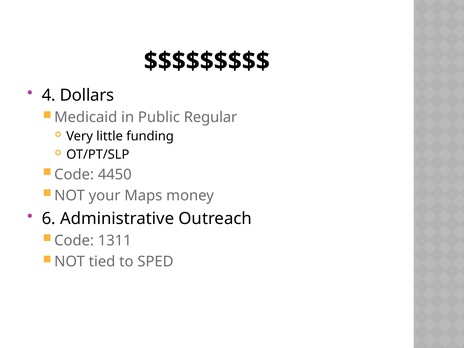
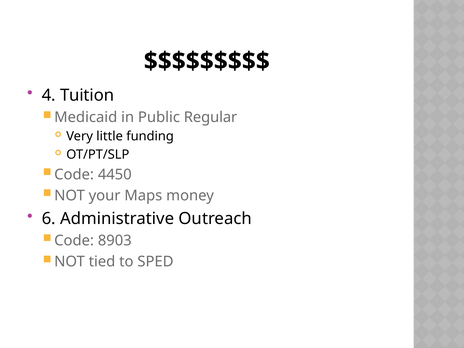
Dollars: Dollars -> Tuition
1311: 1311 -> 8903
